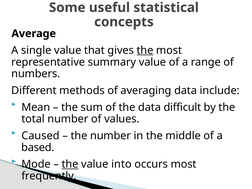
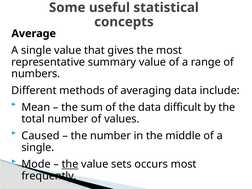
the at (145, 50) underline: present -> none
based at (38, 147): based -> single
into: into -> sets
